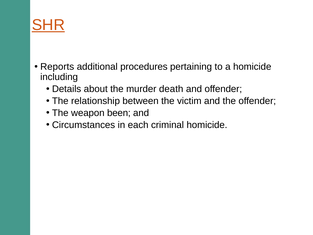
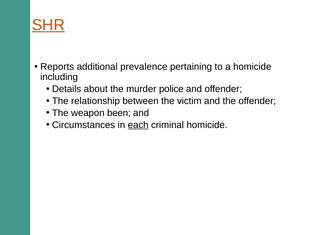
procedures: procedures -> prevalence
death: death -> police
each underline: none -> present
